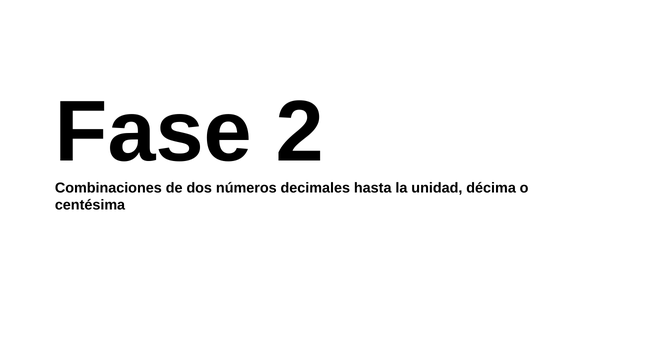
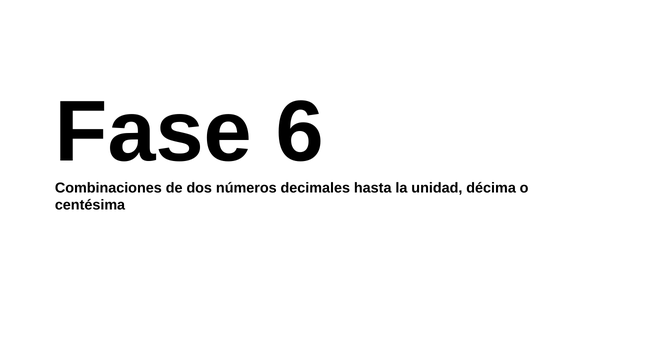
2: 2 -> 6
